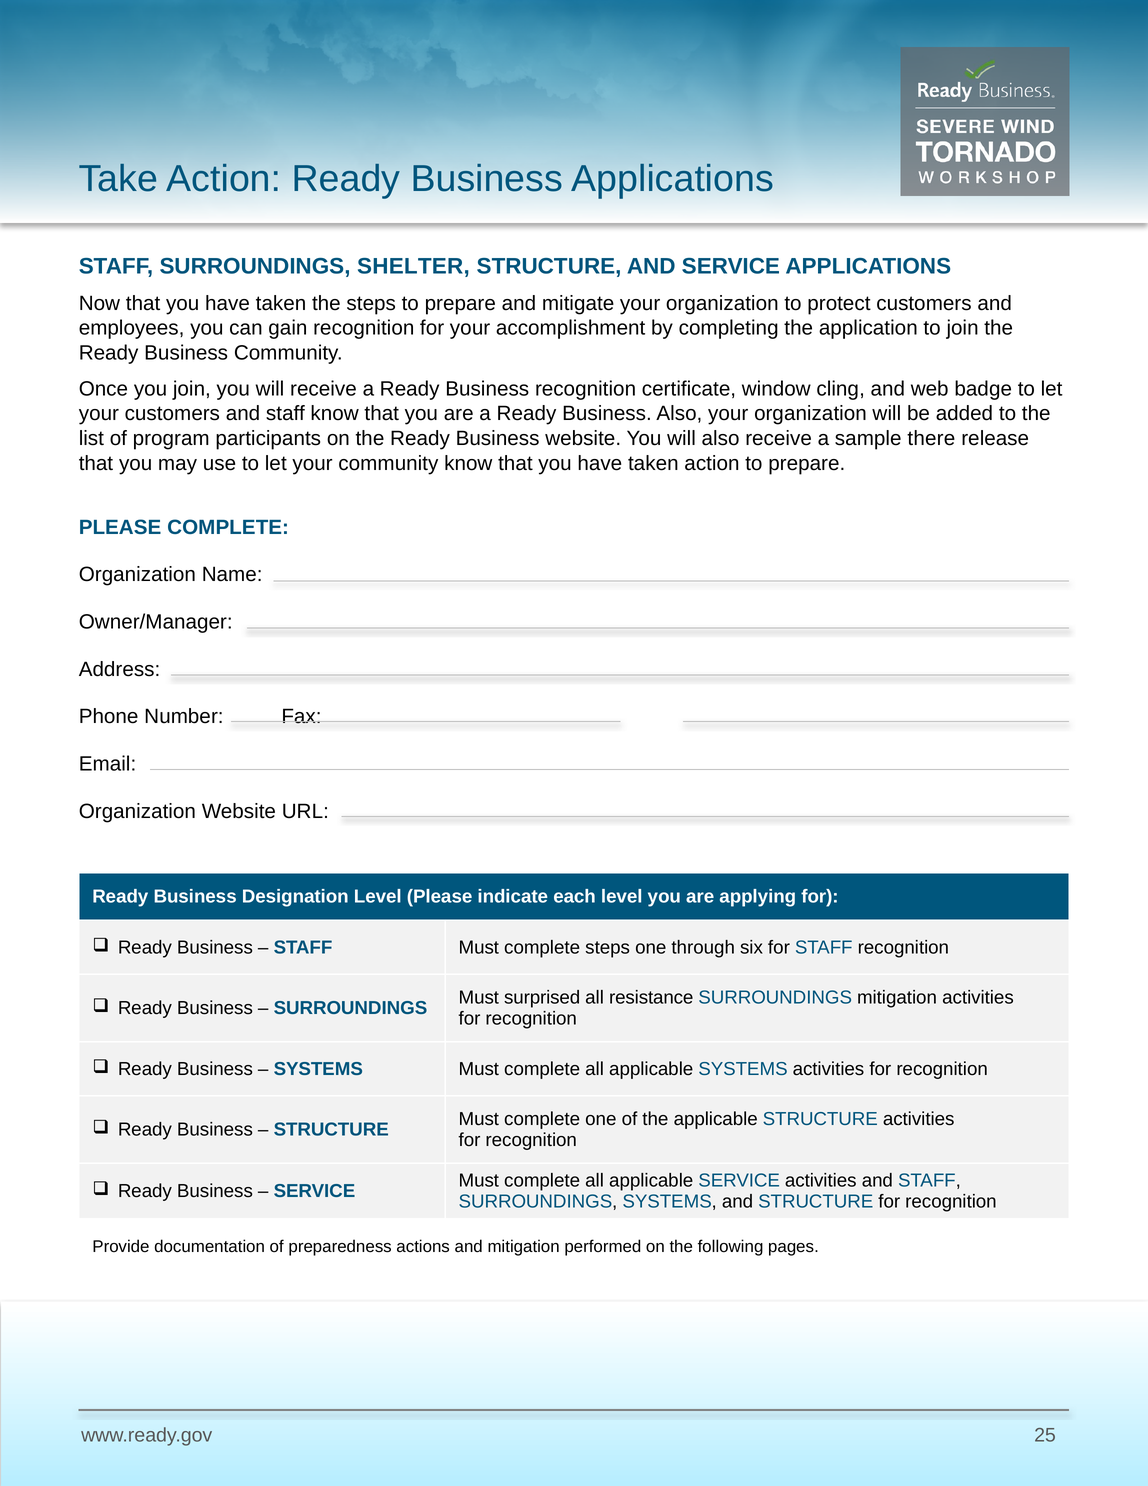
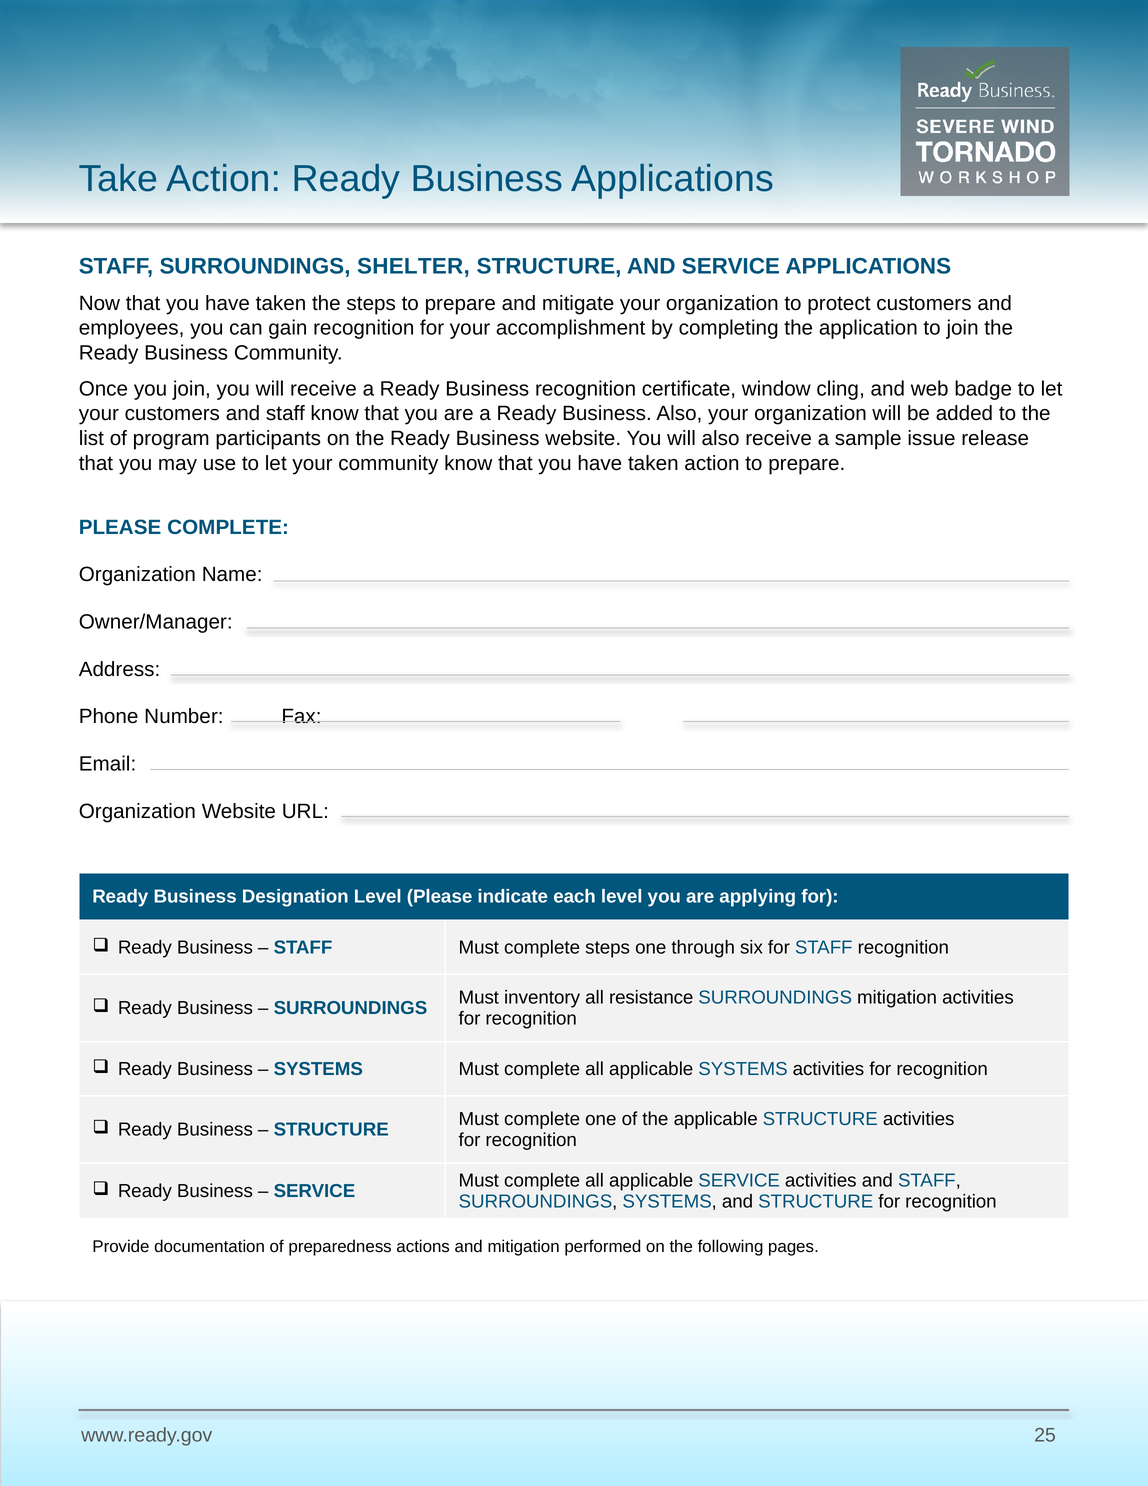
there: there -> issue
surprised: surprised -> inventory
